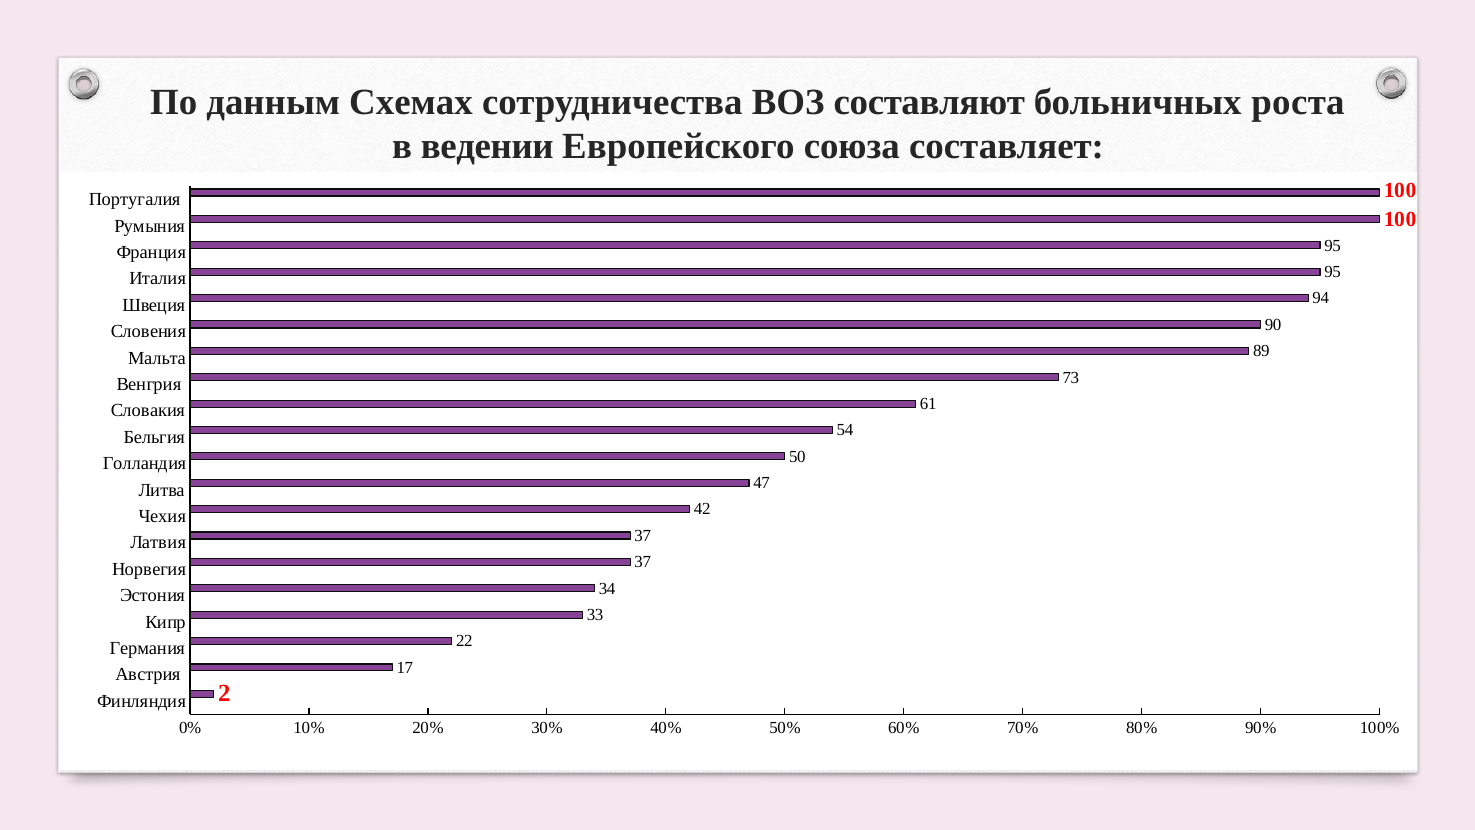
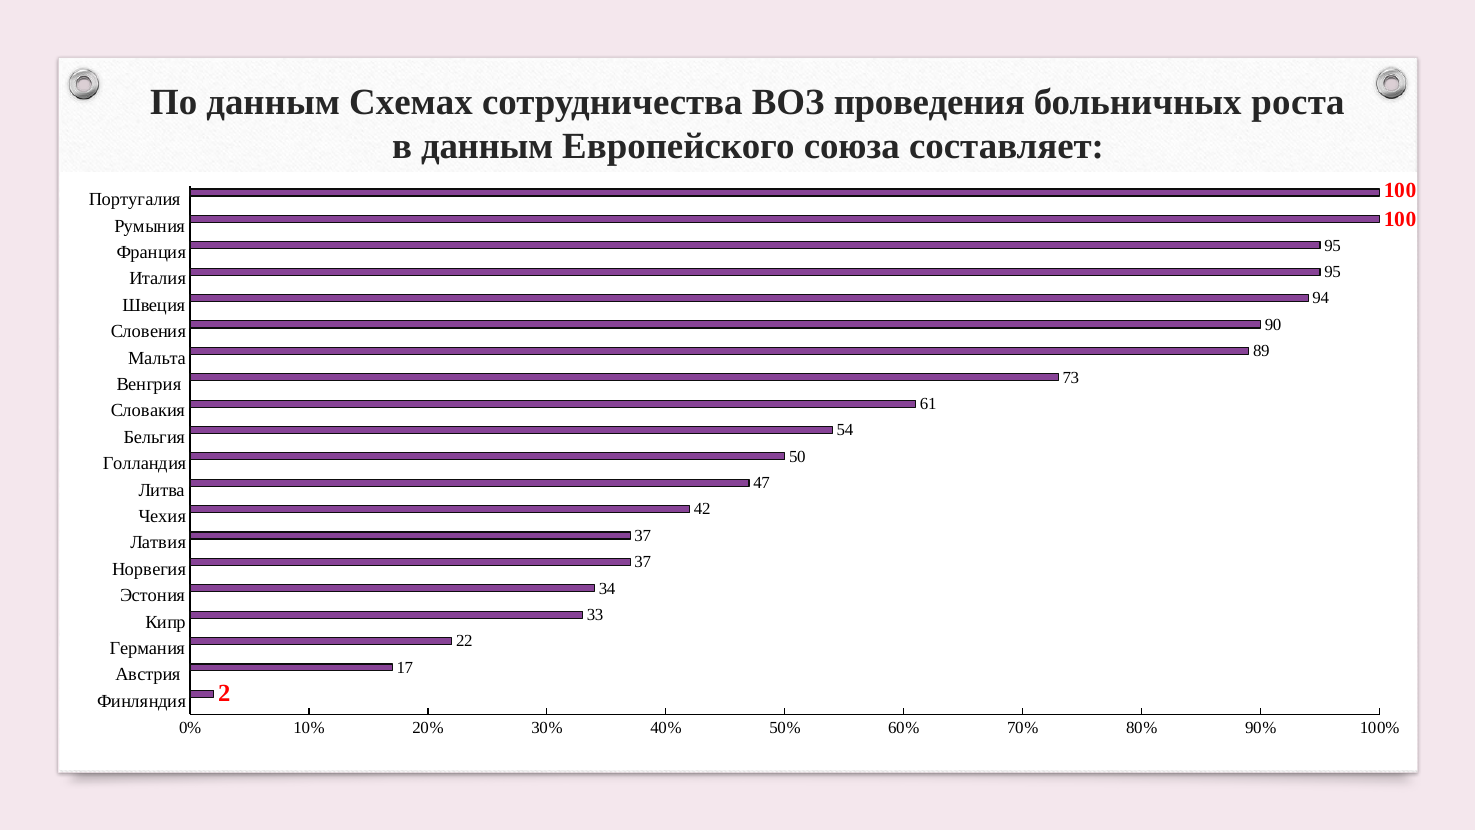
составляют: составляют -> проведения
в ведении: ведении -> данным
